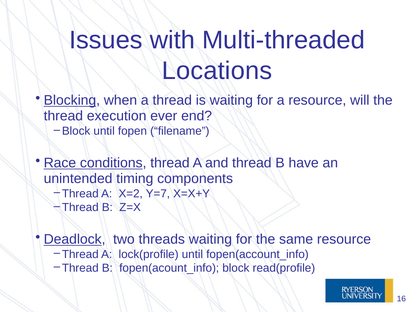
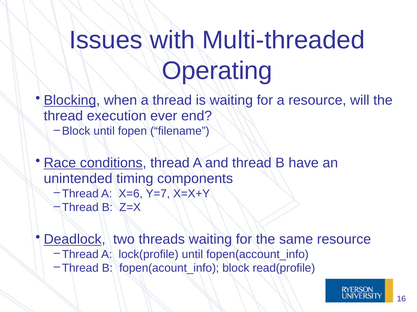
Locations: Locations -> Operating
X=2: X=2 -> X=6
